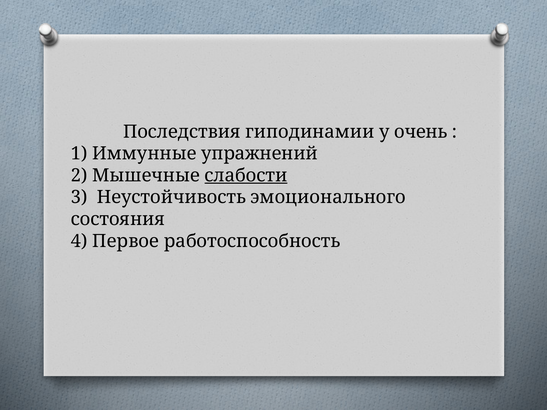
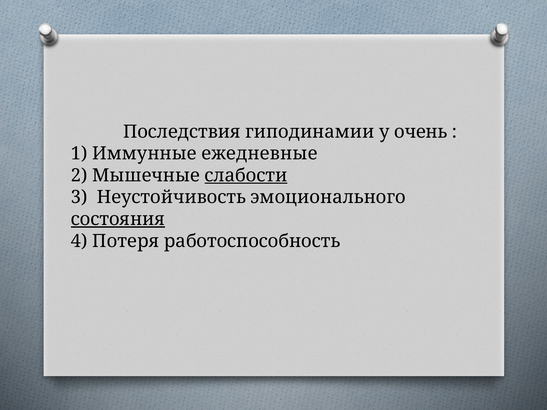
упражнений: упражнений -> ежедневные
состояния underline: none -> present
Первое: Первое -> Потеря
